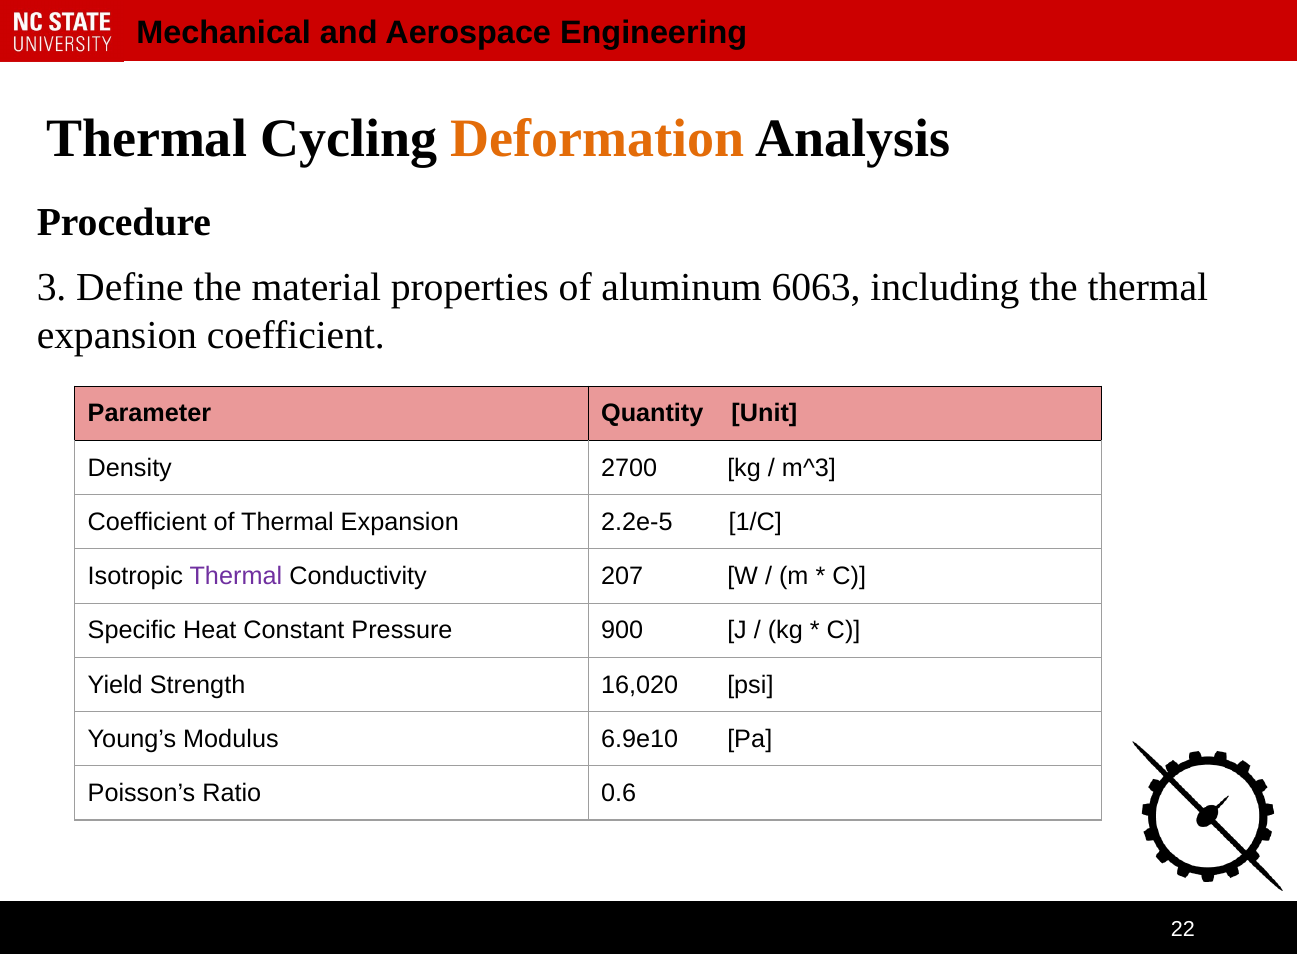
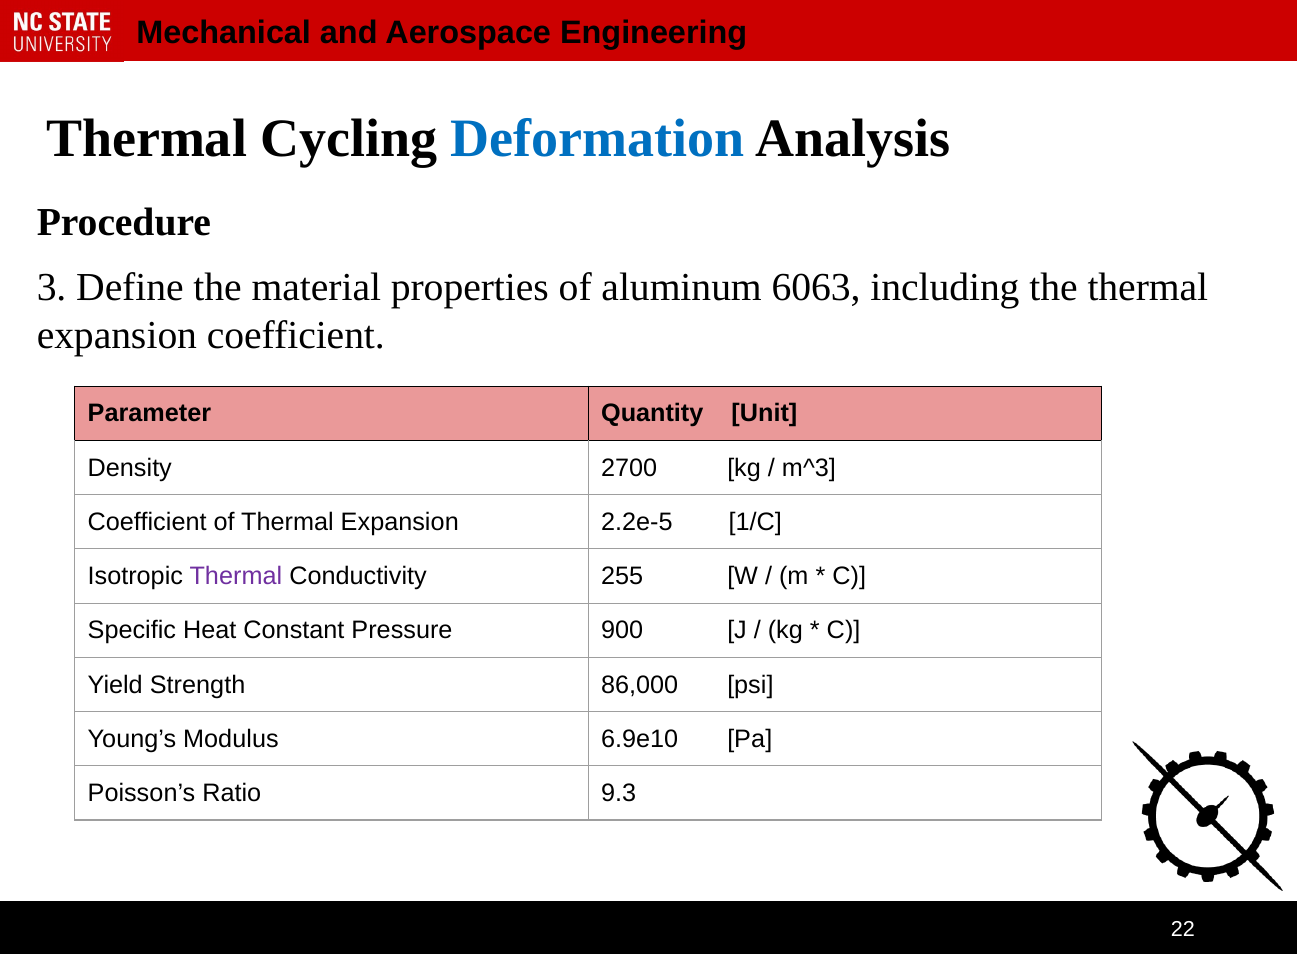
Deformation colour: orange -> blue
207: 207 -> 255
16,020: 16,020 -> 86,000
0.6: 0.6 -> 9.3
